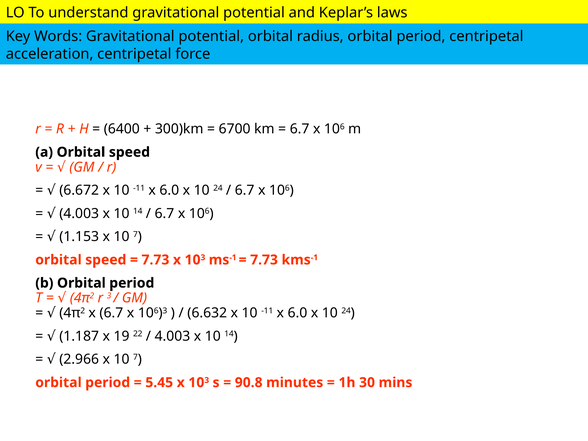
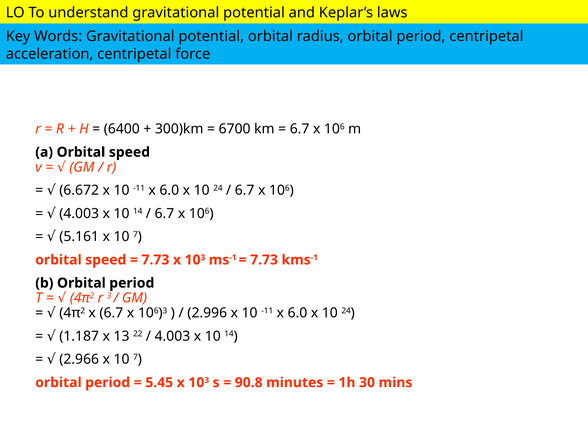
1.153: 1.153 -> 5.161
6.632: 6.632 -> 2.996
19: 19 -> 13
